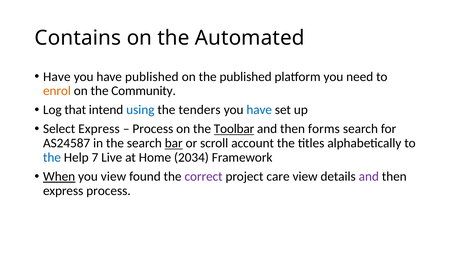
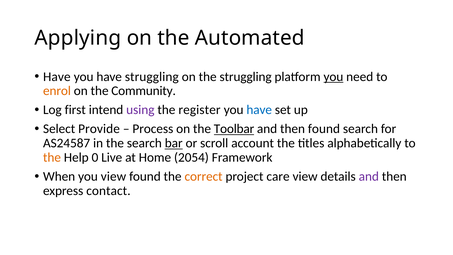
Contains: Contains -> Applying
have published: published -> struggling
the published: published -> struggling
you at (333, 77) underline: none -> present
that: that -> first
using colour: blue -> purple
tenders: tenders -> register
Select Express: Express -> Provide
then forms: forms -> found
the at (52, 157) colour: blue -> orange
7: 7 -> 0
2034: 2034 -> 2054
When underline: present -> none
correct colour: purple -> orange
express process: process -> contact
